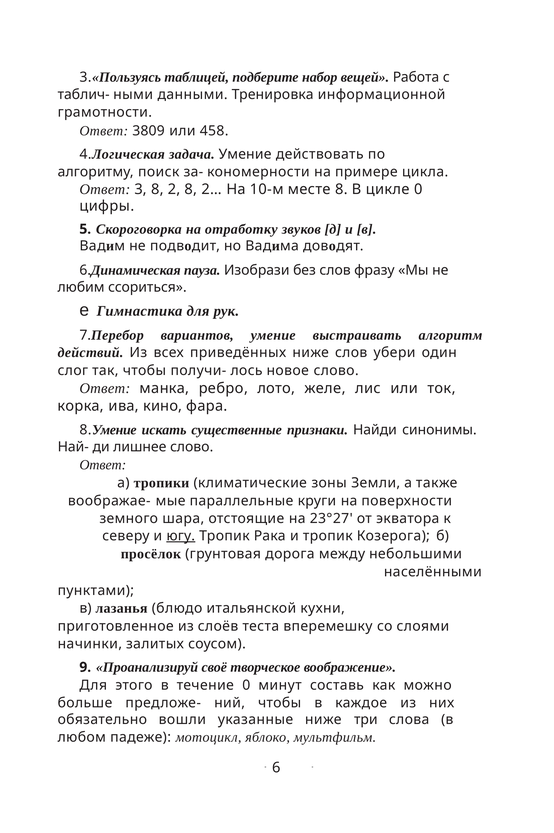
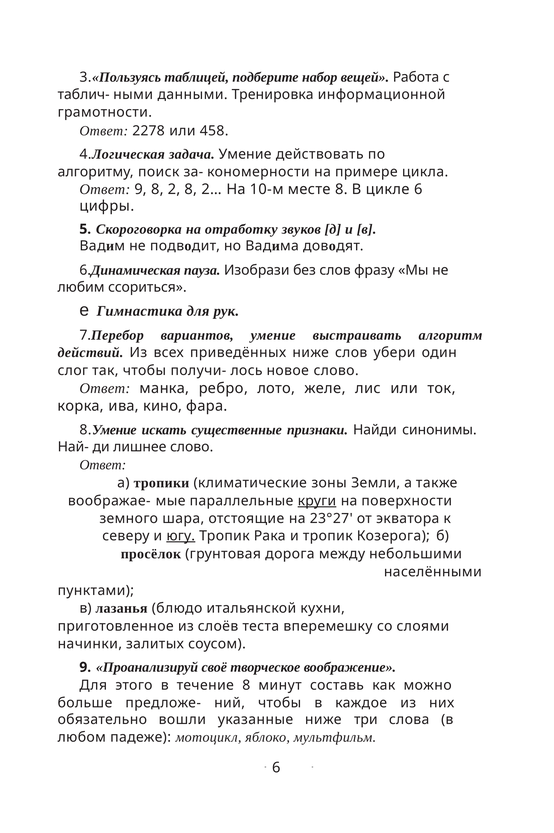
3809: 3809 -> 2278
Ответ 3: 3 -> 9
цикле 0: 0 -> 6
круги underline: none -> present
течение 0: 0 -> 8
